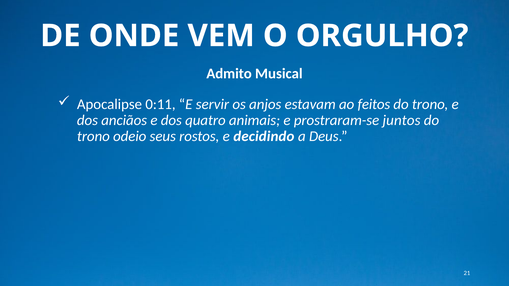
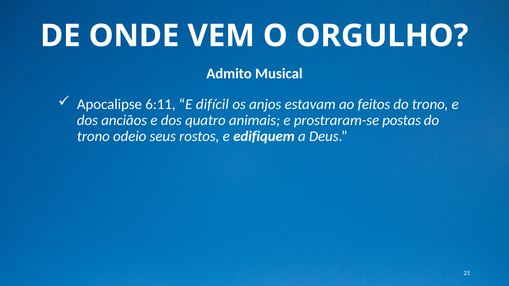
0:11: 0:11 -> 6:11
servir: servir -> difícil
juntos: juntos -> postas
decidindo: decidindo -> edifiquem
